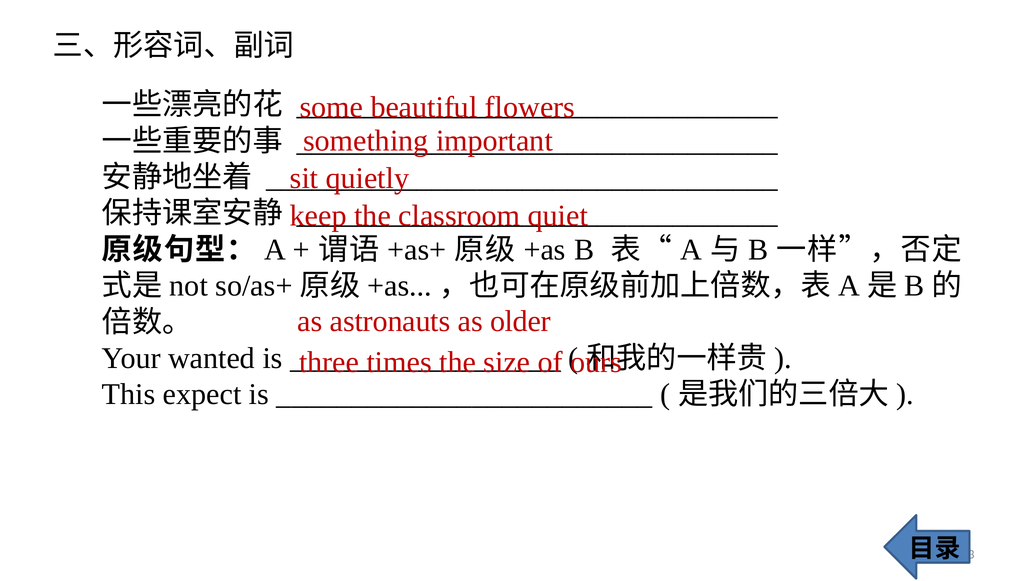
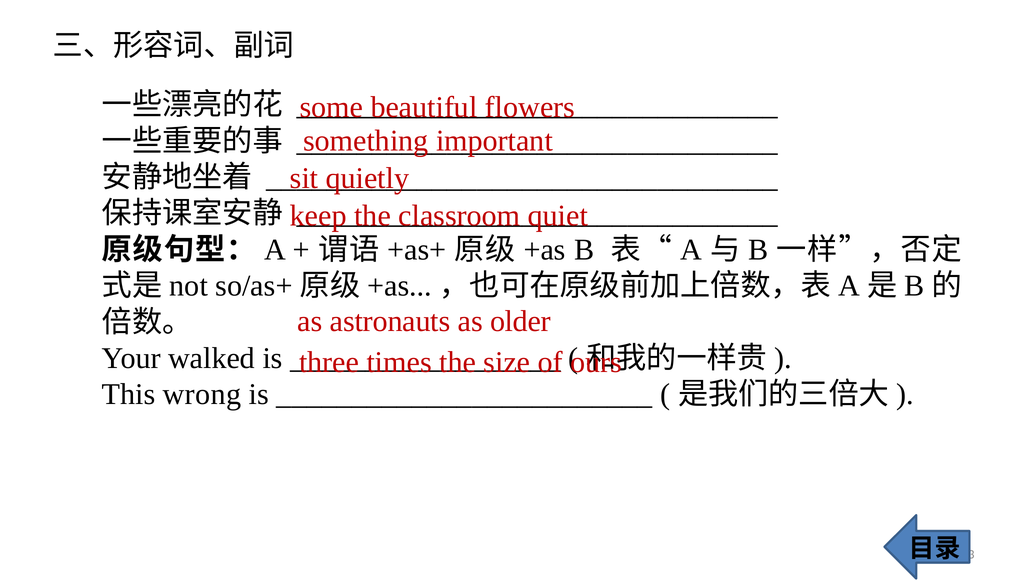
wanted: wanted -> walked
expect: expect -> wrong
